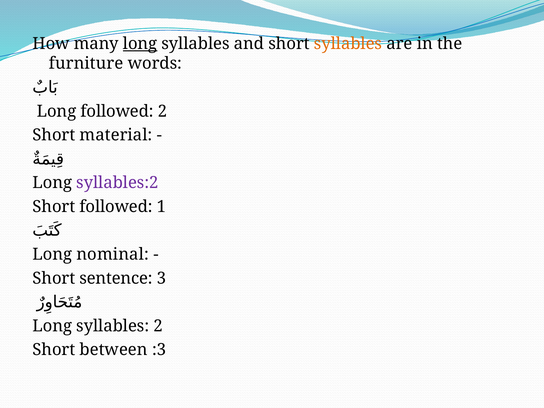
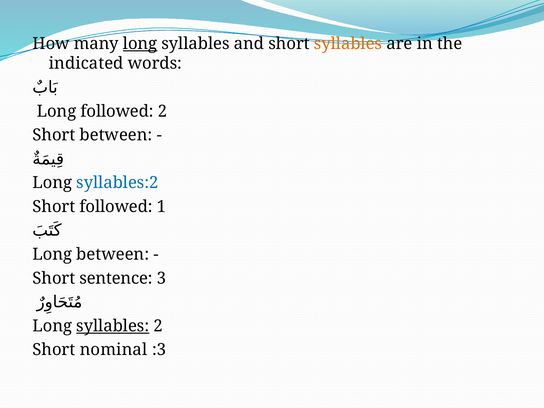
furniture: furniture -> indicated
Short material: material -> between
syllables:2 colour: purple -> blue
Long nominal: nominal -> between
syllables at (113, 326) underline: none -> present
between: between -> nominal
